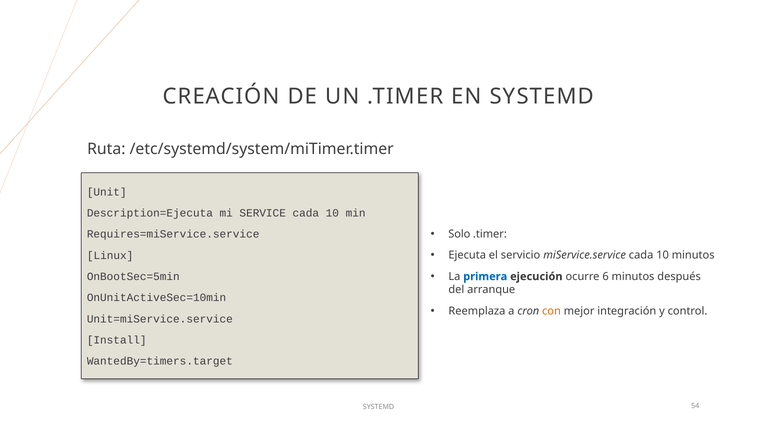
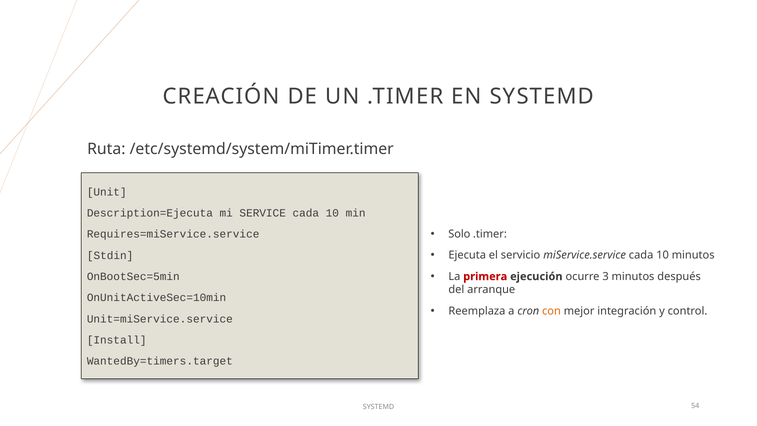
Linux: Linux -> Stdin
primera colour: blue -> red
6: 6 -> 3
